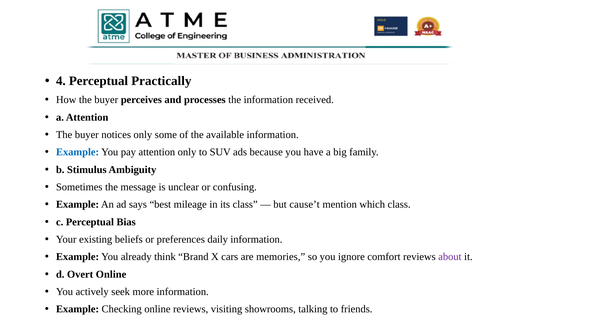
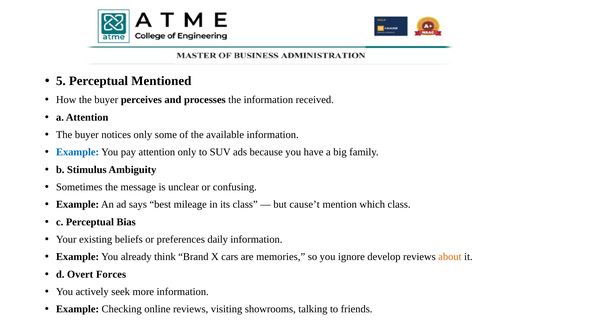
4: 4 -> 5
Practically: Practically -> Mentioned
comfort: comfort -> develop
about colour: purple -> orange
Overt Online: Online -> Forces
